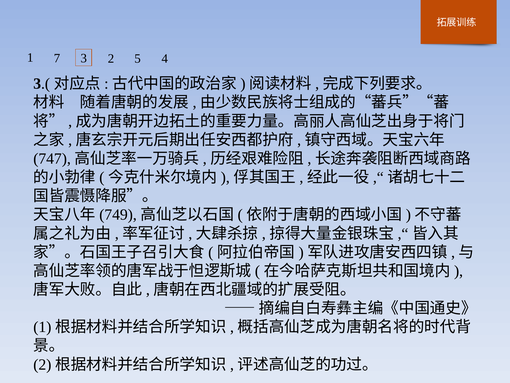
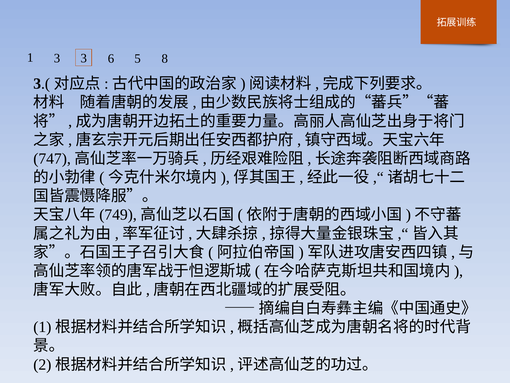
1 7: 7 -> 3
2: 2 -> 6
4: 4 -> 8
